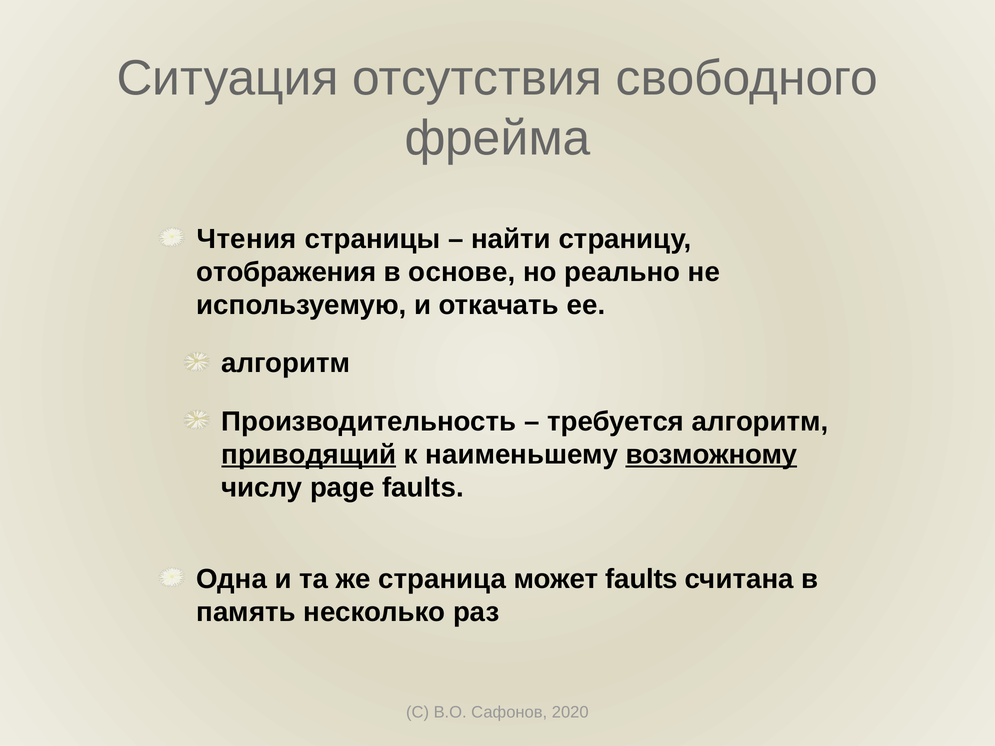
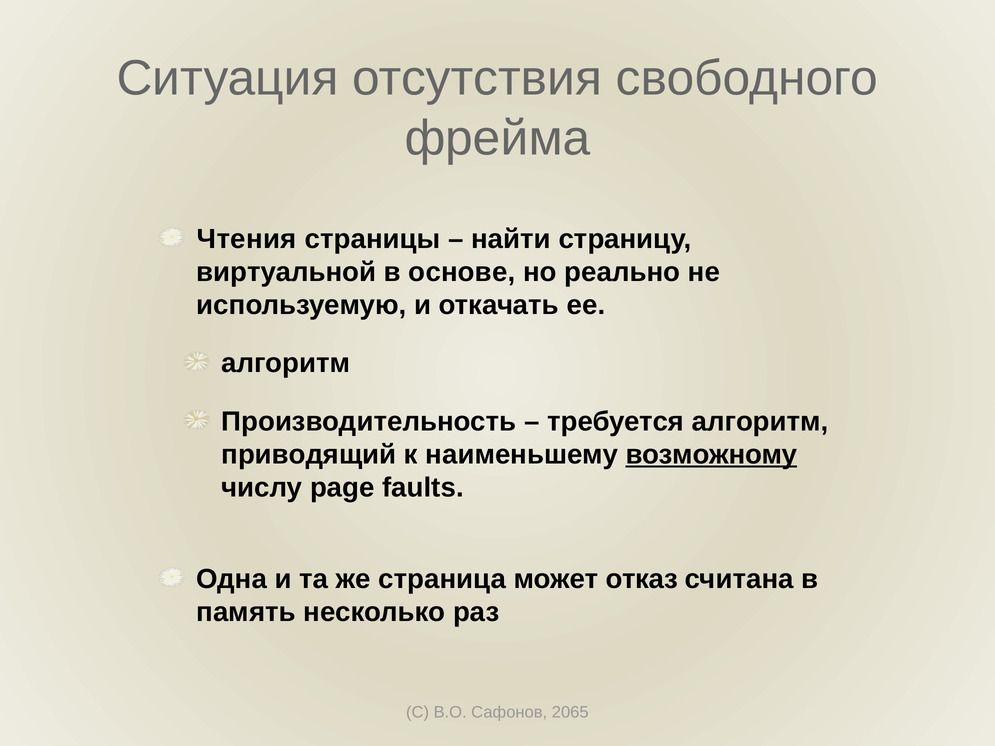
отображения: отображения -> виртуальной
приводящий underline: present -> none
может faults: faults -> отказ
2020: 2020 -> 2065
